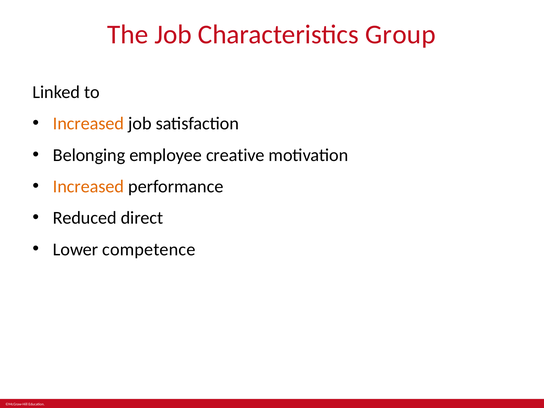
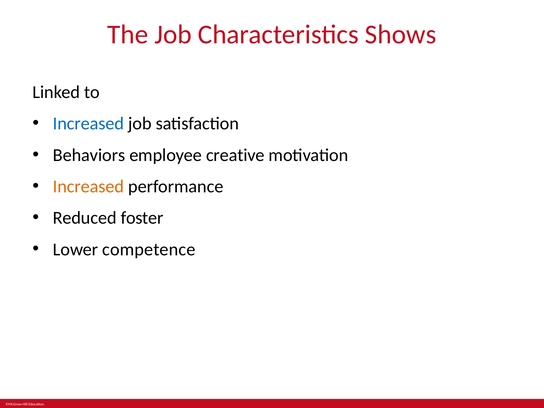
Group: Group -> Shows
Increased at (89, 124) colour: orange -> blue
Belonging: Belonging -> Behaviors
direct: direct -> foster
